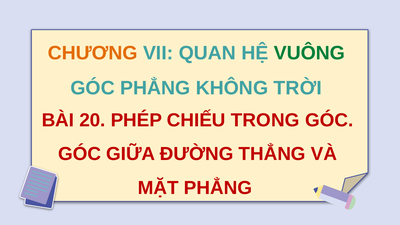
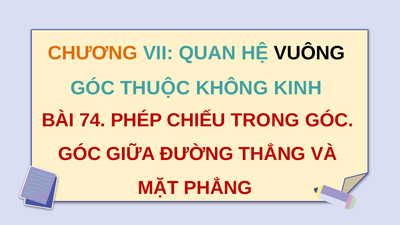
VUÔNG colour: green -> black
GÓC PHẲNG: PHẲNG -> THUỘC
TRỜI: TRỜI -> KINH
20: 20 -> 74
